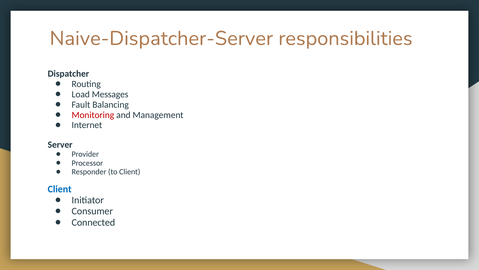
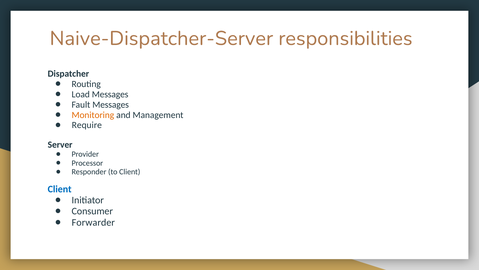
Fault Balancing: Balancing -> Messages
Monitoring colour: red -> orange
Internet: Internet -> Require
Connected: Connected -> Forwarder
